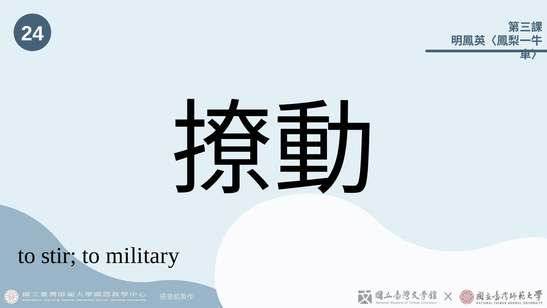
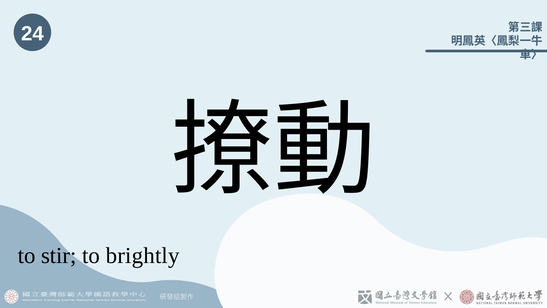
military: military -> brightly
